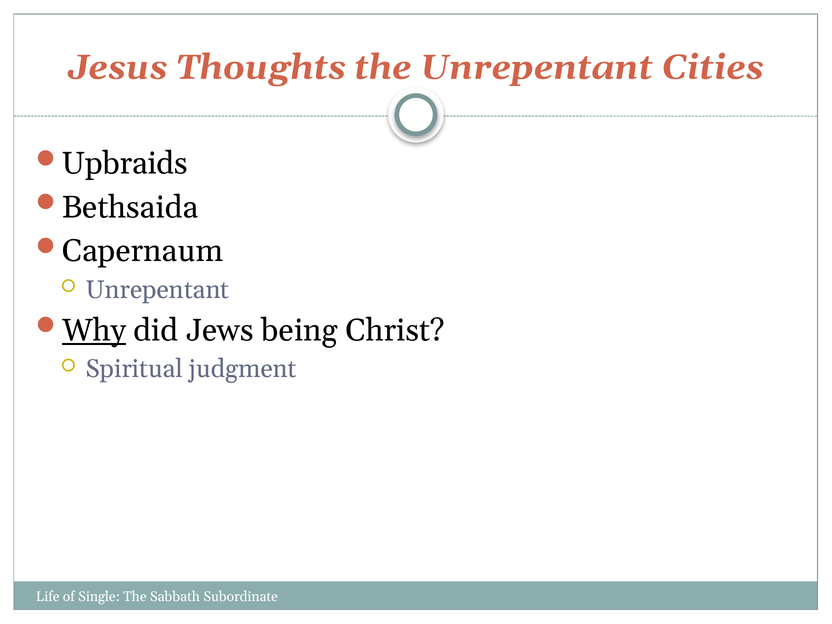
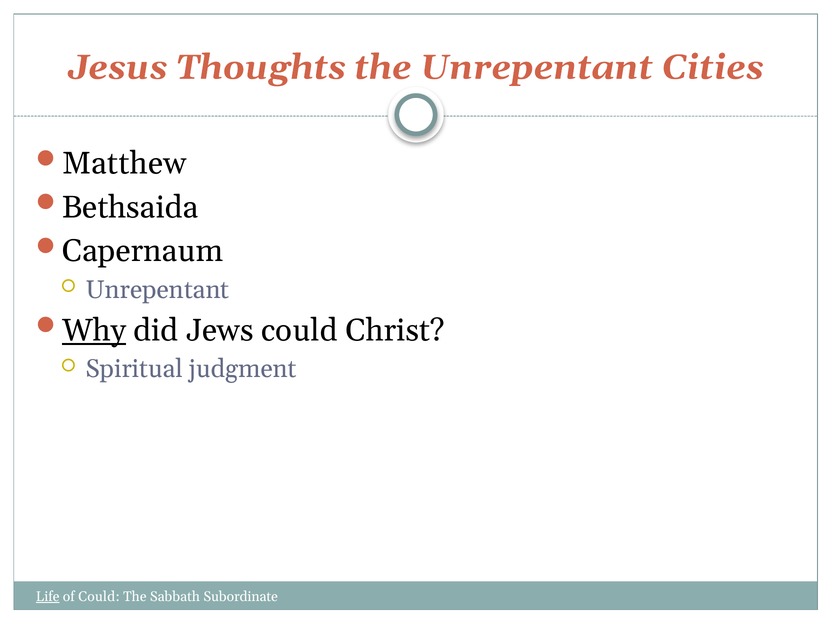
Upbraids: Upbraids -> Matthew
Jews being: being -> could
Life underline: none -> present
of Single: Single -> Could
